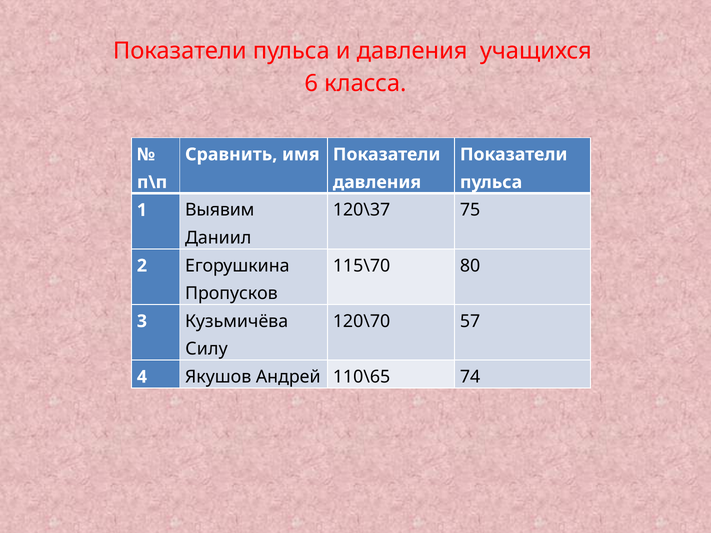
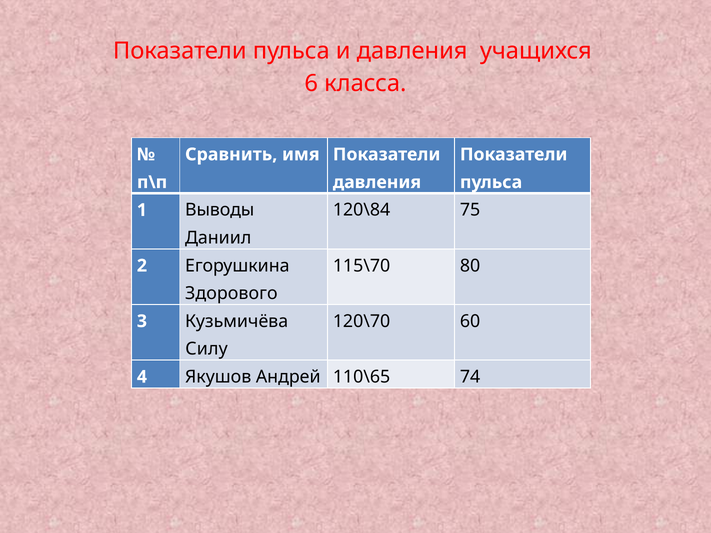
120\37: 120\37 -> 120\84
Выявим: Выявим -> Выводы
Пропусков: Пропусков -> Здорового
57: 57 -> 60
